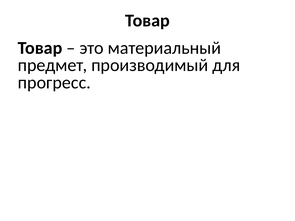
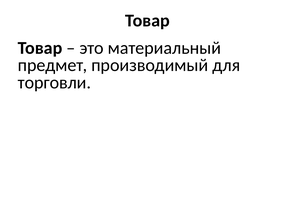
прогресс: прогресс -> торговли
